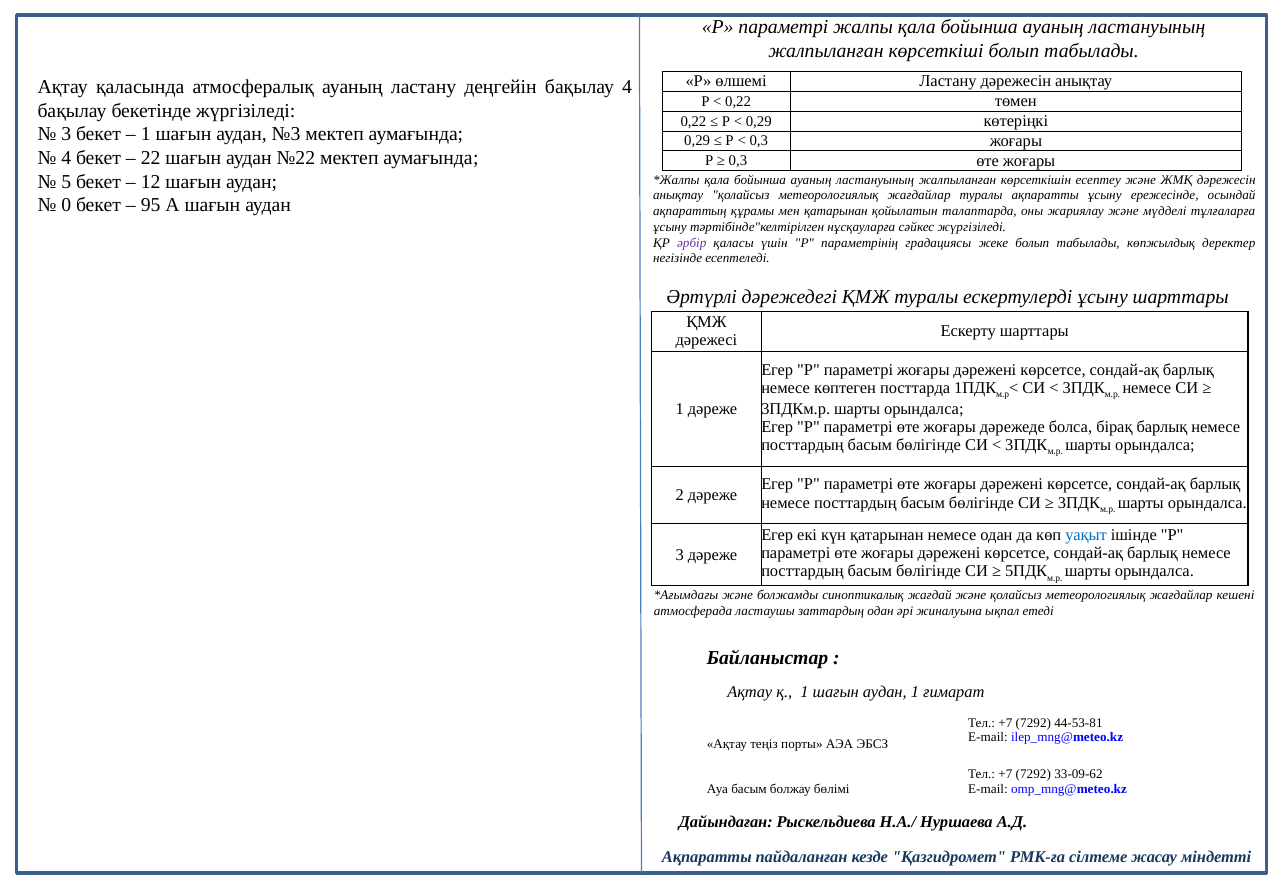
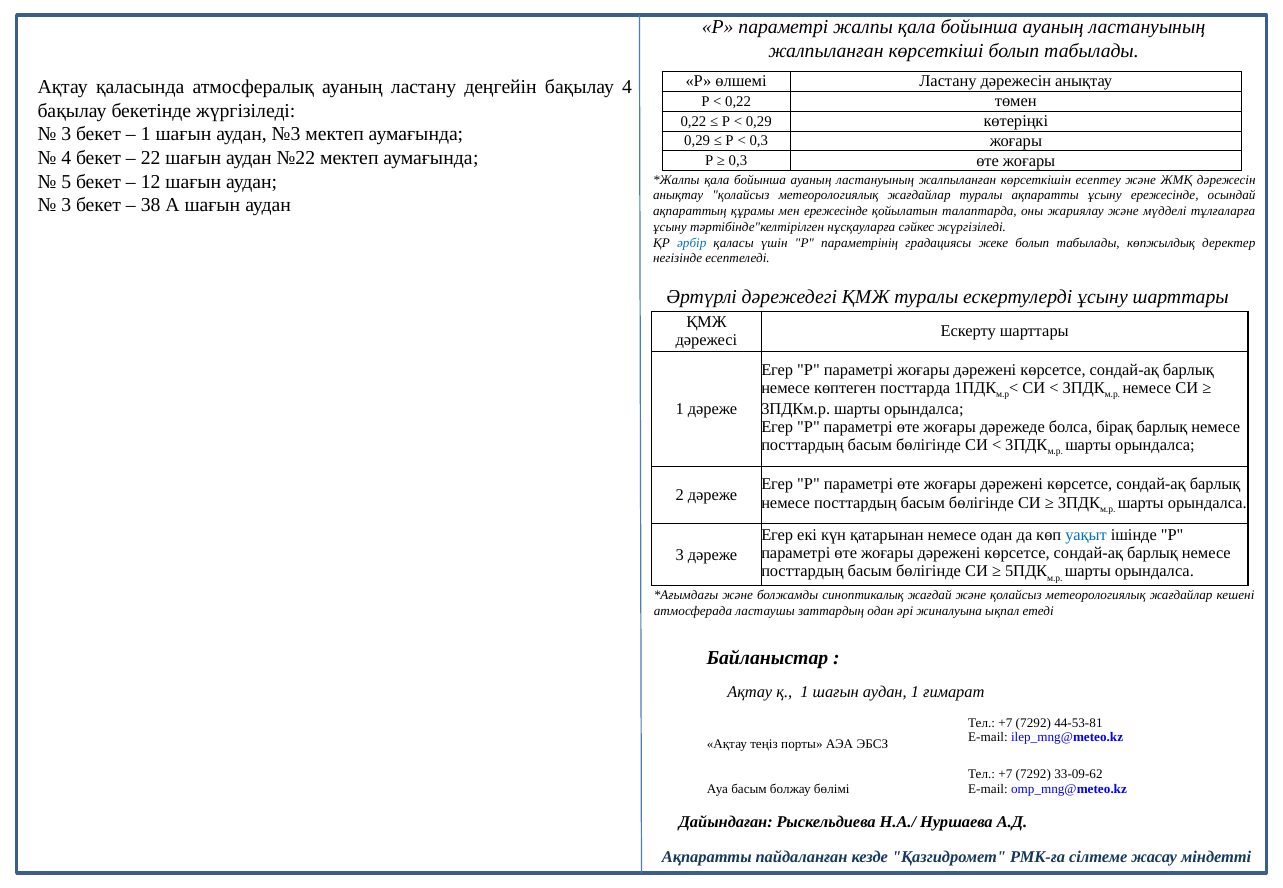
0 at (66, 205): 0 -> 3
95: 95 -> 38
мен қатарынан: қатарынан -> ережесінде
әрбір colour: purple -> blue
